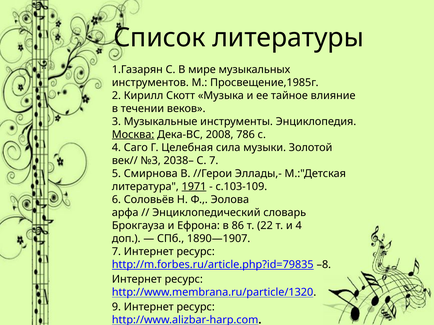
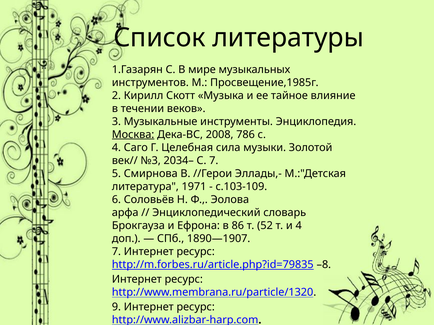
2038–: 2038– -> 2034–
1971 underline: present -> none
22: 22 -> 52
